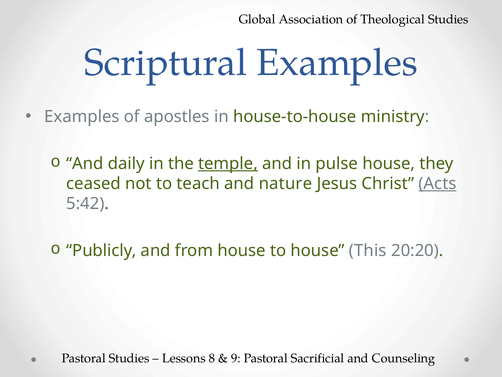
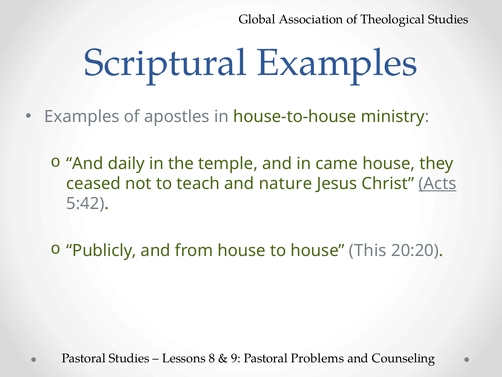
temple underline: present -> none
pulse: pulse -> came
Sacrificial: Sacrificial -> Problems
